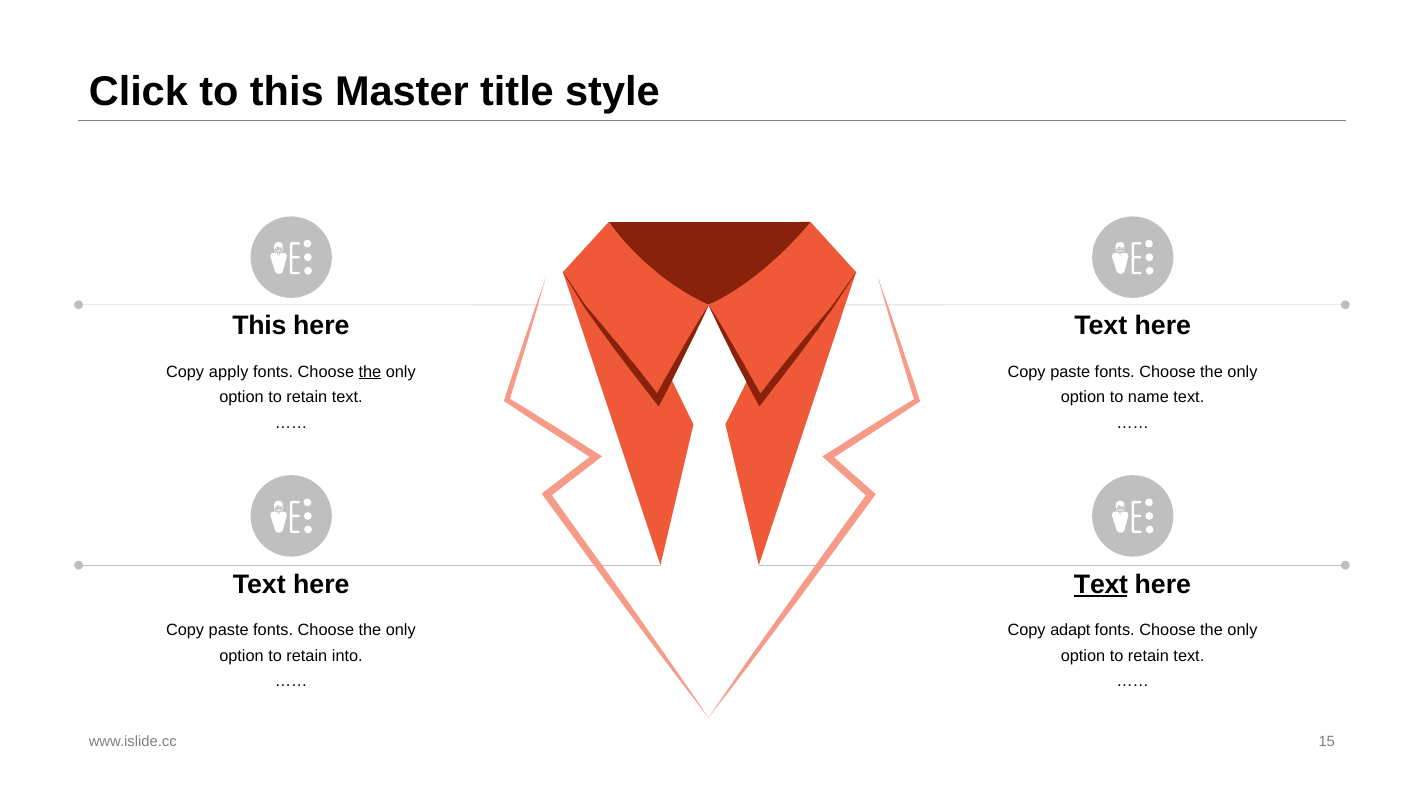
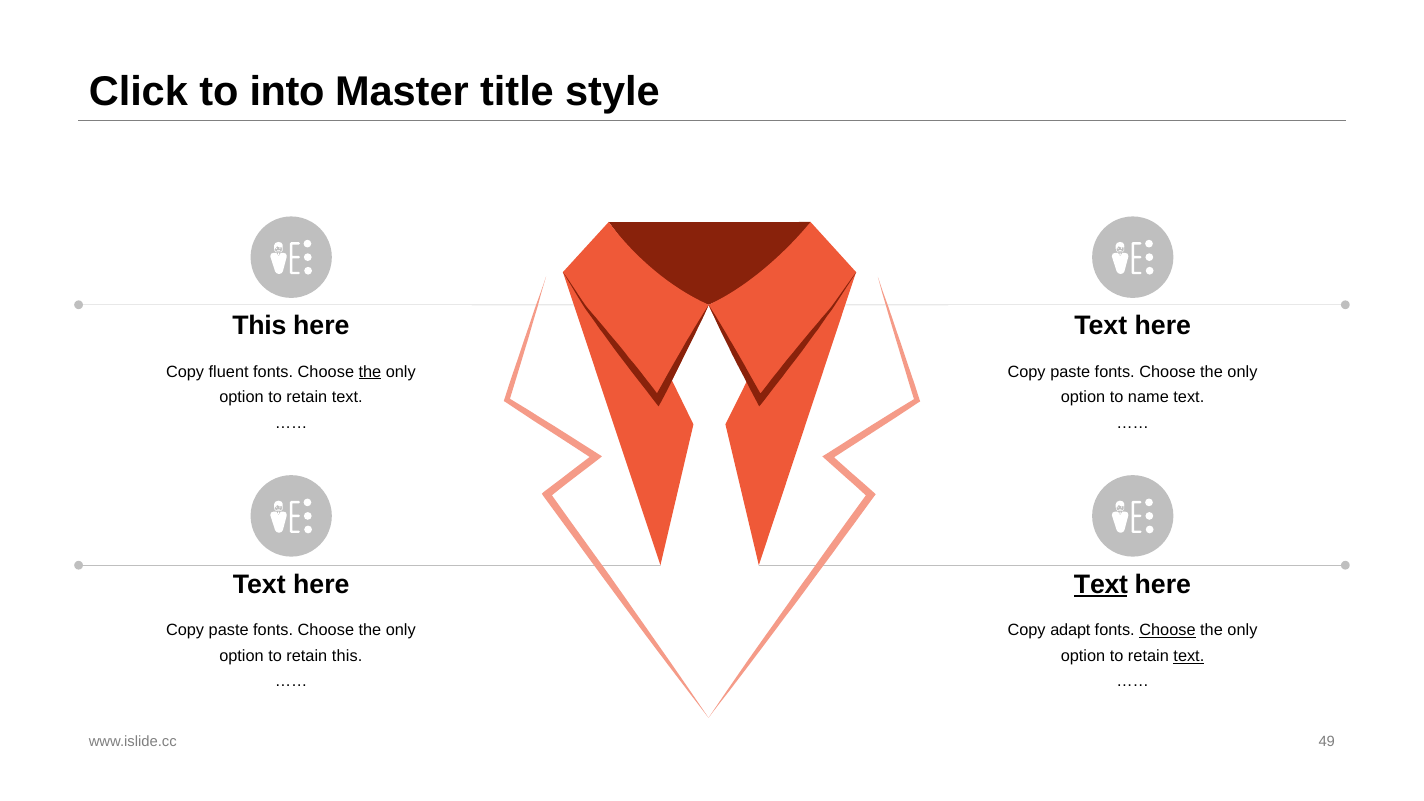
to this: this -> into
apply: apply -> fluent
Choose at (1167, 631) underline: none -> present
retain into: into -> this
text at (1189, 656) underline: none -> present
15: 15 -> 49
